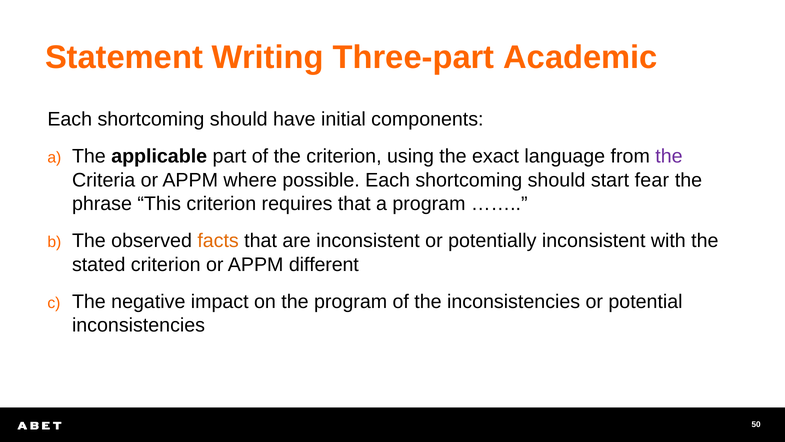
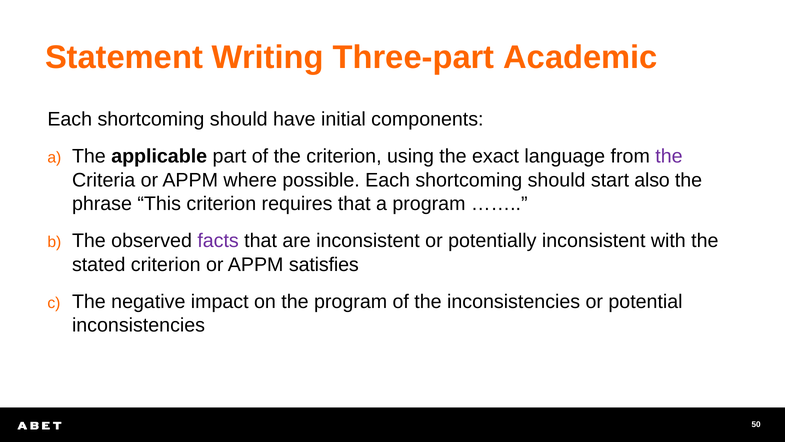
fear: fear -> also
facts colour: orange -> purple
different: different -> satisfies
